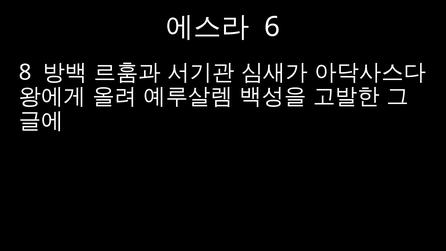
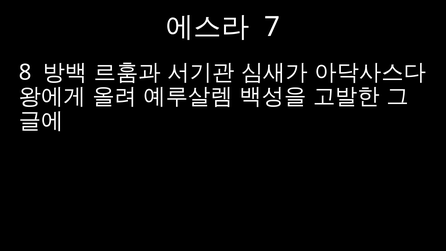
6: 6 -> 7
